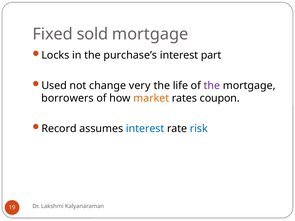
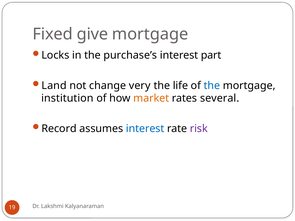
sold: sold -> give
Used: Used -> Land
the at (212, 86) colour: purple -> blue
borrowers: borrowers -> institution
coupon: coupon -> several
risk colour: blue -> purple
